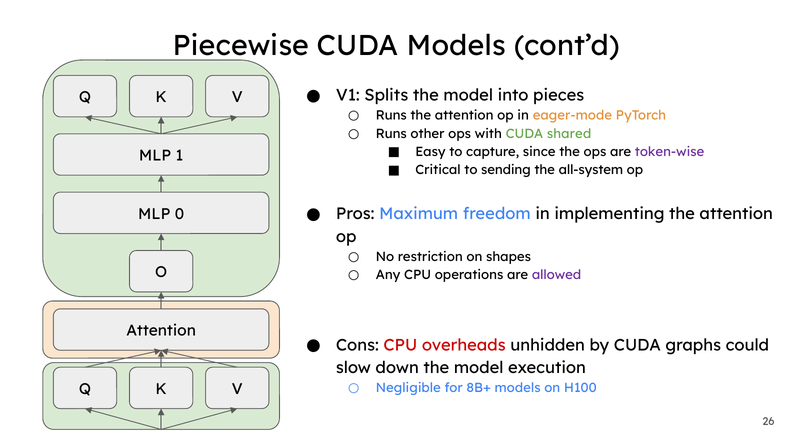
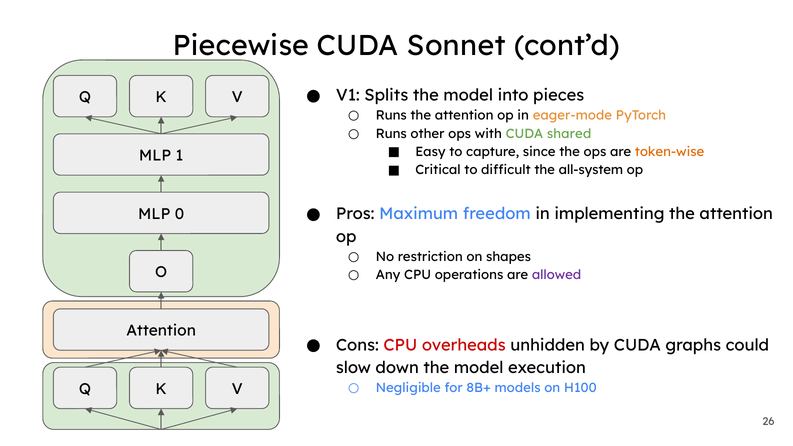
CUDA Models: Models -> Sonnet
token-wise colour: purple -> orange
sending: sending -> difficult
